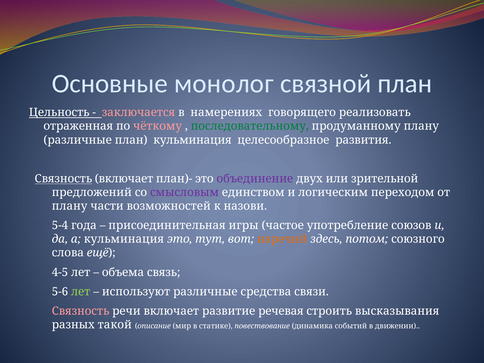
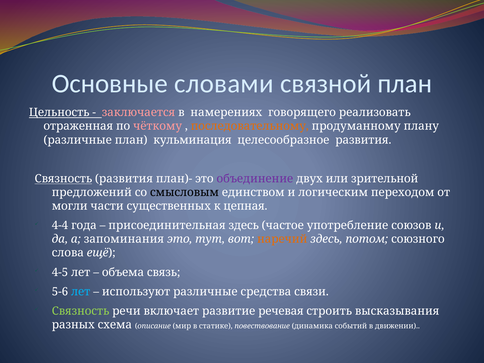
монолог: монолог -> словами
последовательному colour: green -> orange
Связность включает: включает -> развития
смысловым colour: purple -> black
плану at (70, 206): плану -> могли
возможностей: возможностей -> существенных
назови: назови -> цепная
5-4: 5-4 -> 4-4
присоединительная игры: игры -> здесь
а кульминация: кульминация -> запоминания
лет at (81, 292) colour: light green -> light blue
Связность at (81, 311) colour: pink -> light green
такой: такой -> схема
